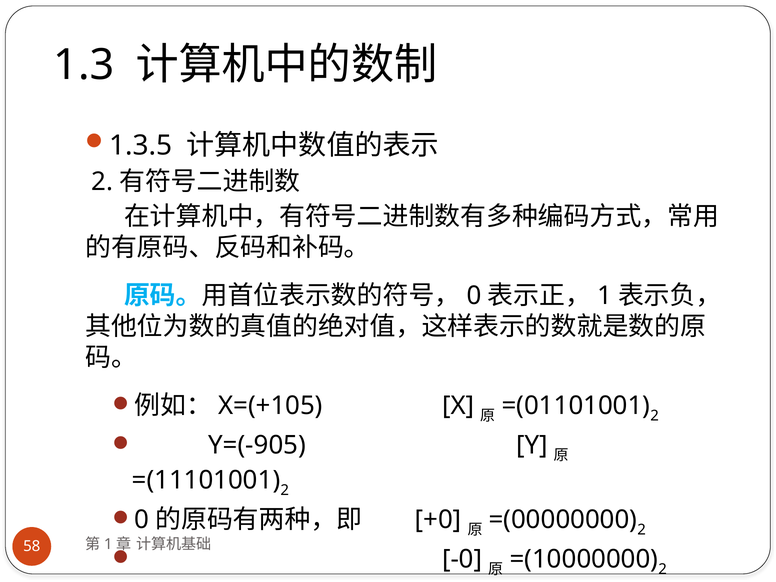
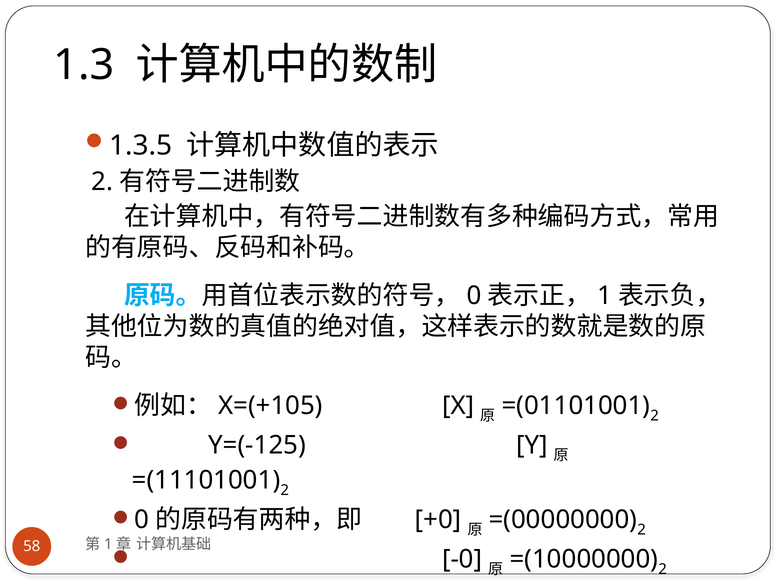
Y=(-905: Y=(-905 -> Y=(-125
